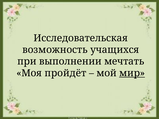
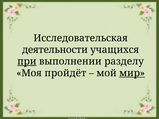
возможность: возможность -> деятельности
при underline: none -> present
мечтать: мечтать -> разделу
